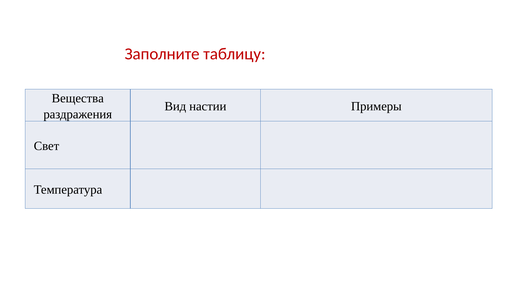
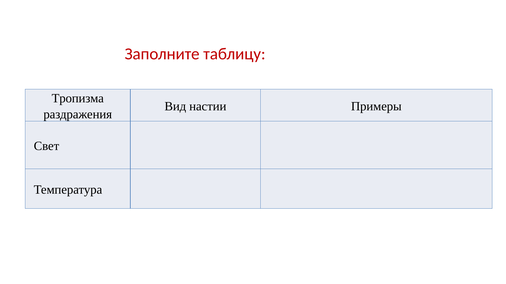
Вещества: Вещества -> Тропизма
